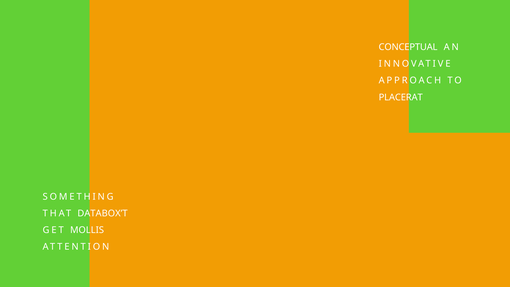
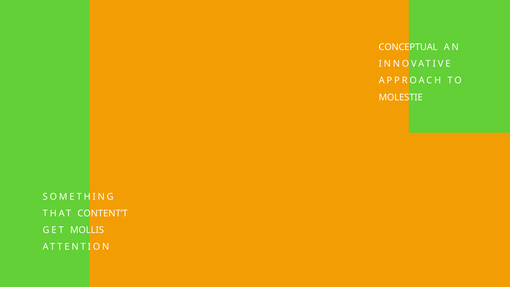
PLACERAT: PLACERAT -> MOLESTIE
DATABOX’T: DATABOX’T -> CONTENT’T
